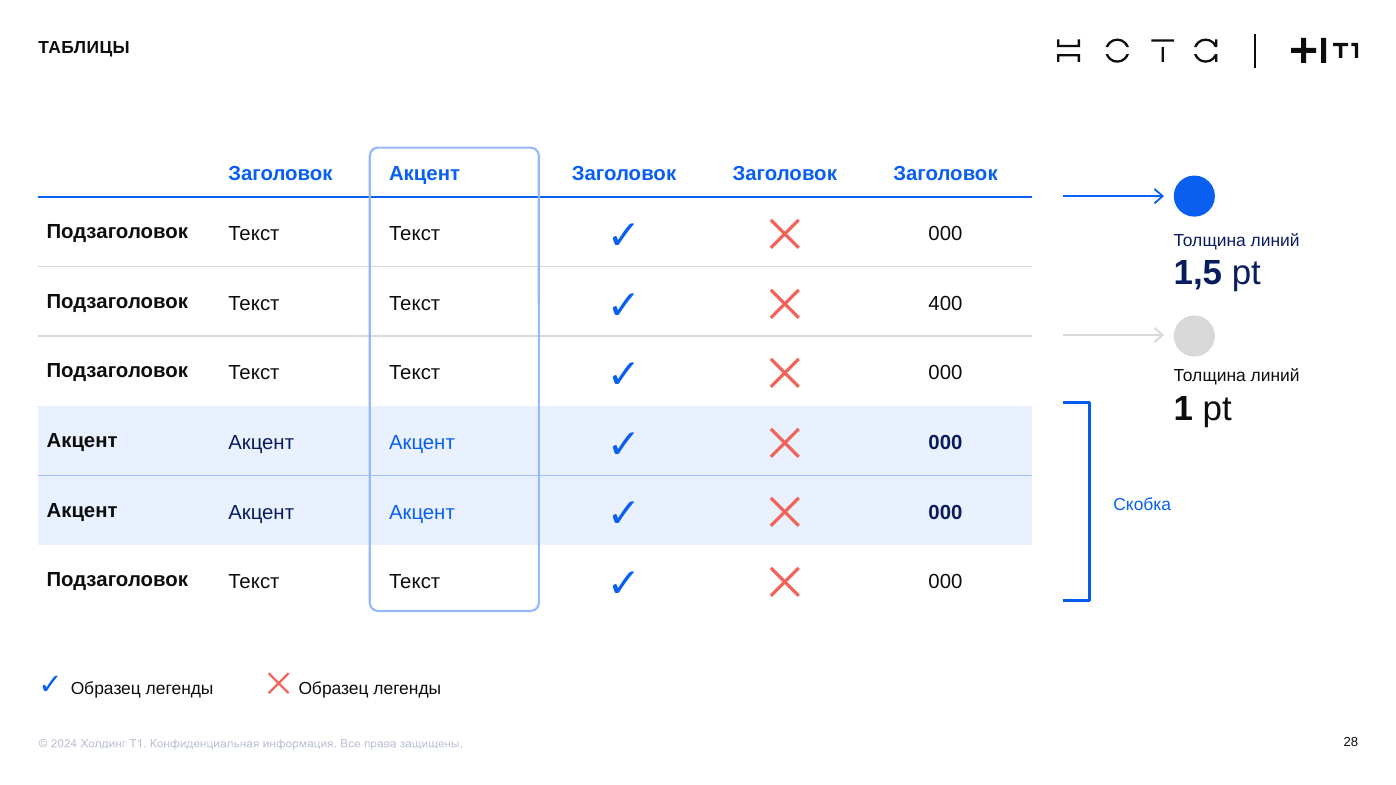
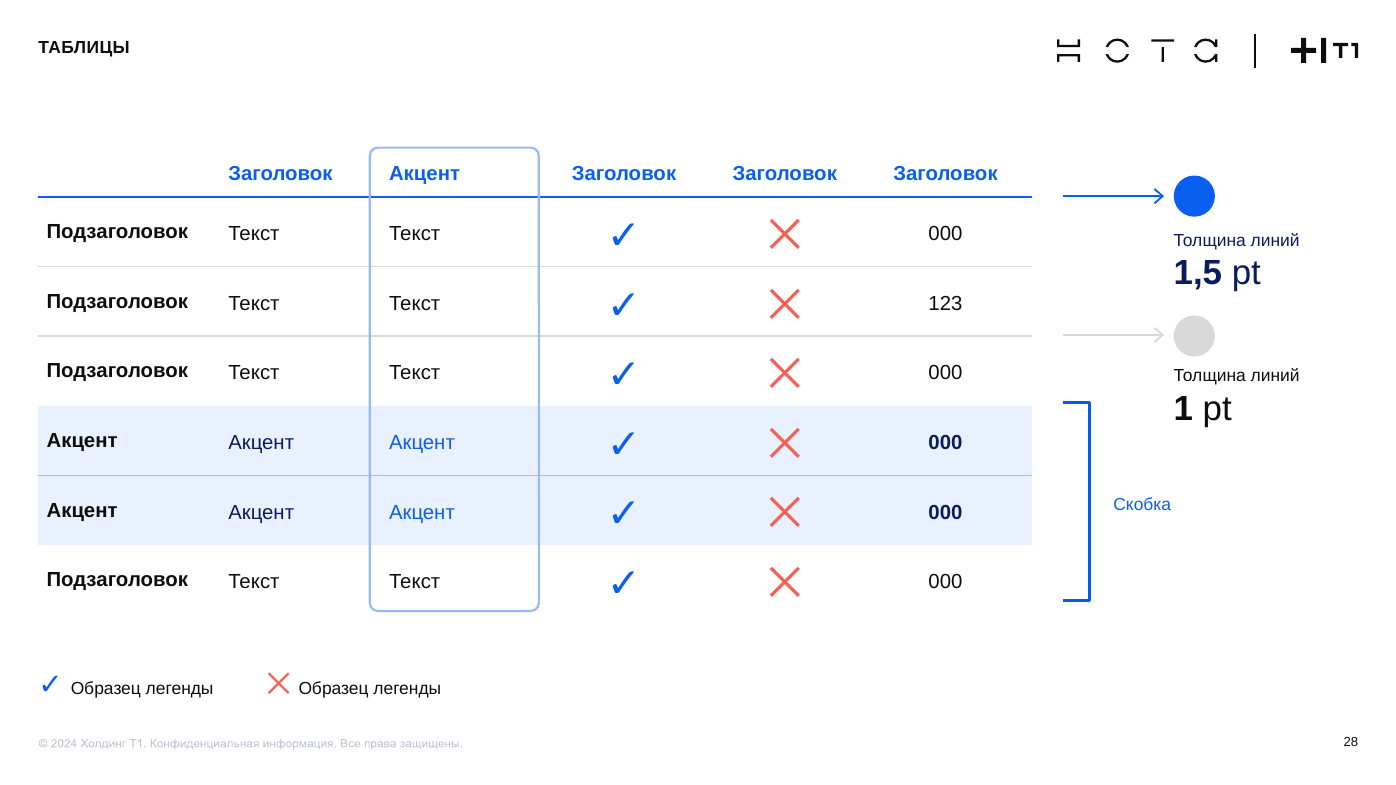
400: 400 -> 123
